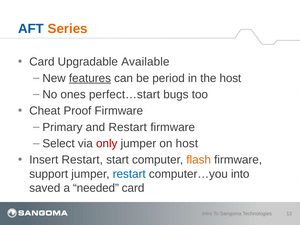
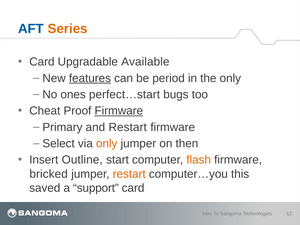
the host: host -> only
Firmware at (119, 111) underline: none -> present
only at (107, 144) colour: red -> orange
on host: host -> then
Insert Restart: Restart -> Outline
support: support -> bricked
restart at (129, 174) colour: blue -> orange
into: into -> this
needed: needed -> support
